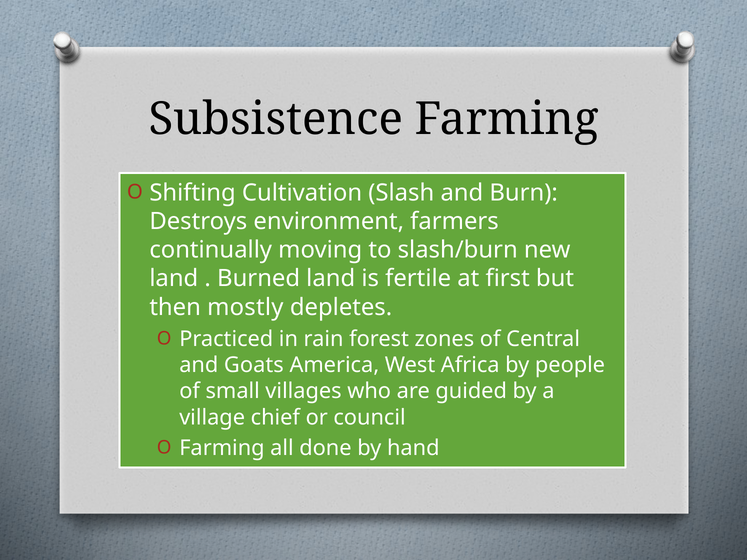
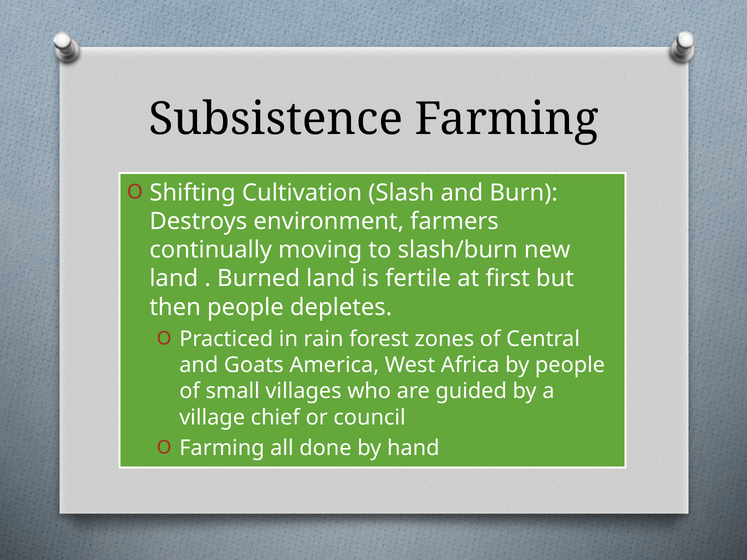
then mostly: mostly -> people
